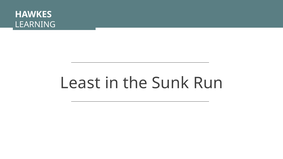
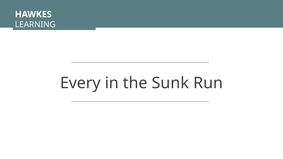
Least: Least -> Every
